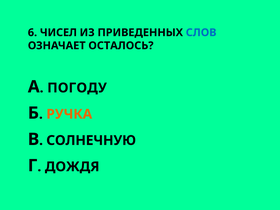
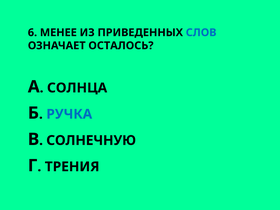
ЧИСЕЛ: ЧИСЕЛ -> МЕНЕЕ
ПОГОДУ: ПОГОДУ -> СОЛНЦА
РУЧКА colour: orange -> blue
ДОЖДЯ: ДОЖДЯ -> ТРЕНИЯ
